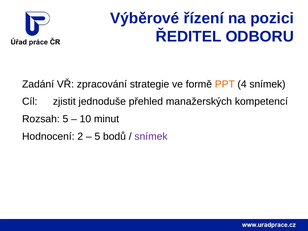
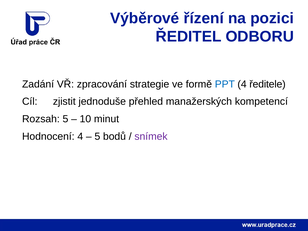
PPT colour: orange -> blue
4 snímek: snímek -> ředitele
Hodnocení 2: 2 -> 4
